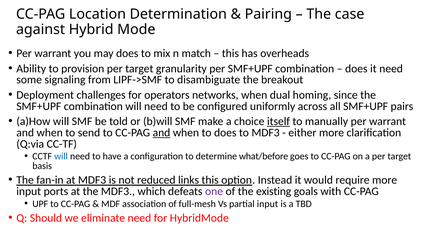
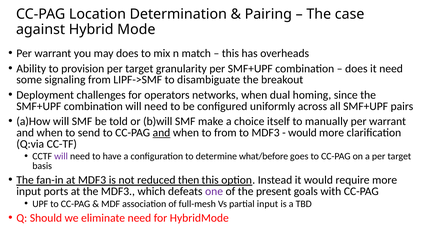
itself underline: present -> none
to does: does -> from
either at (302, 133): either -> would
will at (61, 156) colour: blue -> purple
links: links -> then
existing: existing -> present
